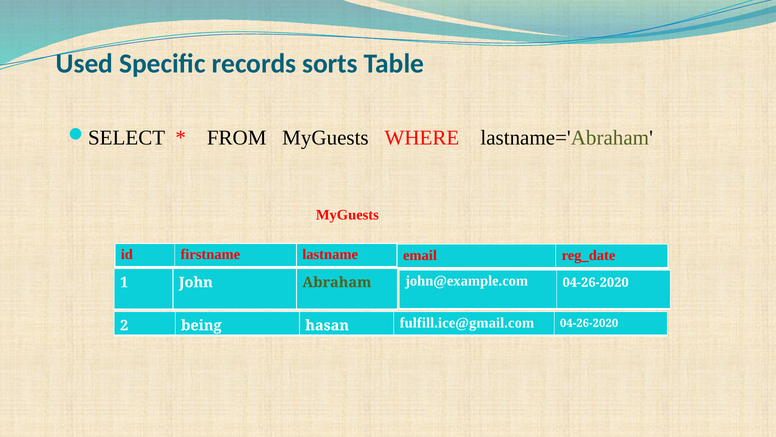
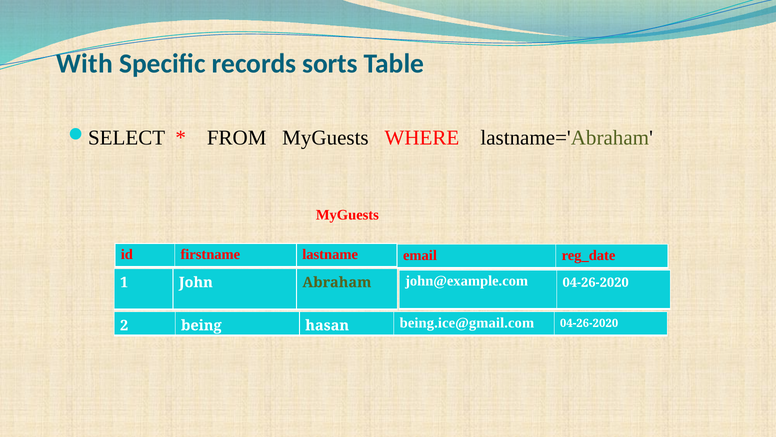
Used: Used -> With
fulfill.ice@gmail.com: fulfill.ice@gmail.com -> being.ice@gmail.com
